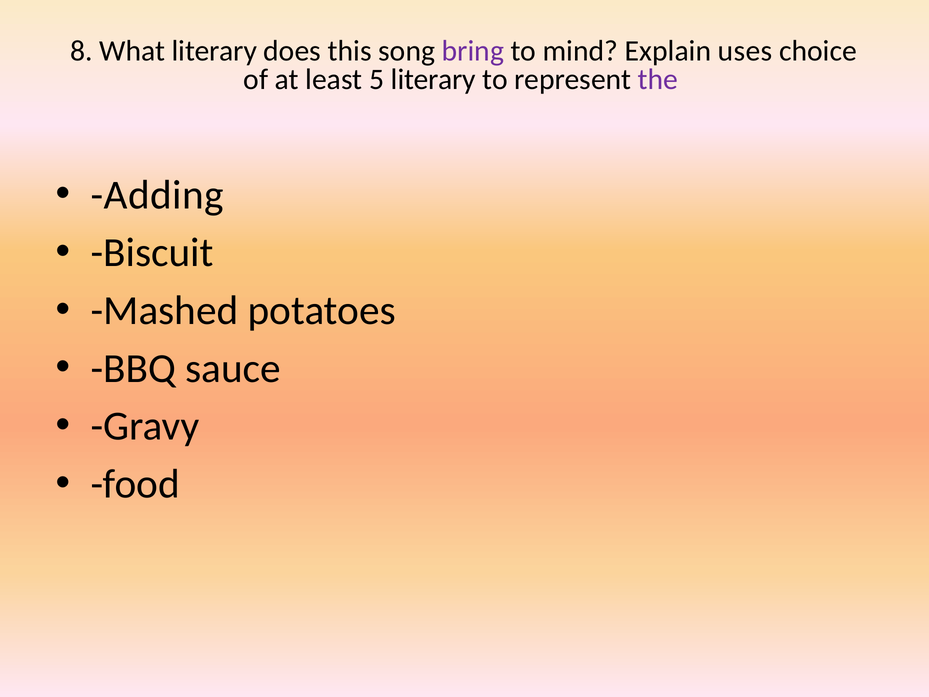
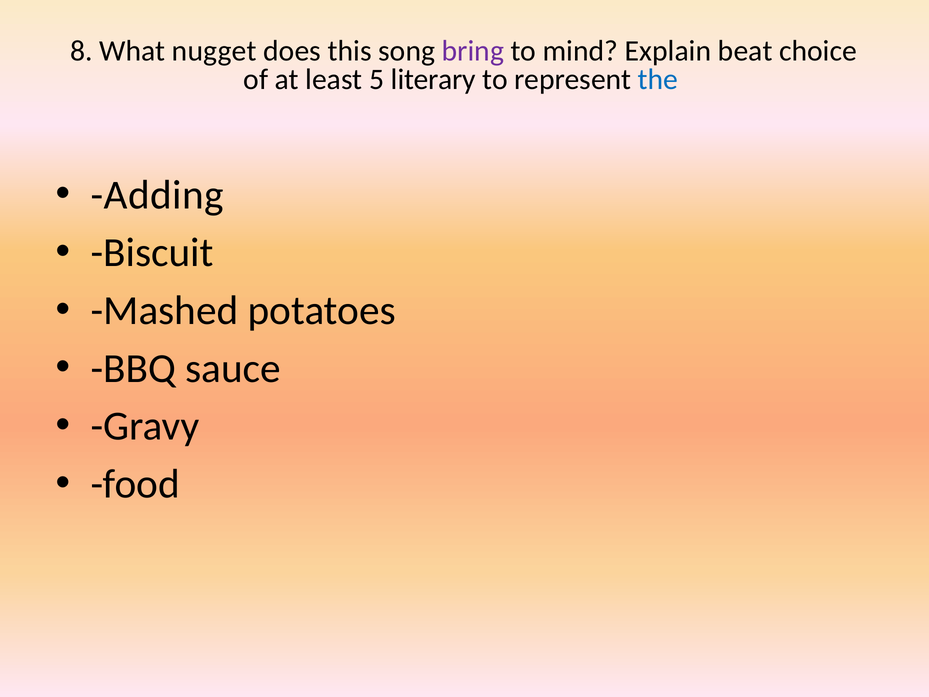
What literary: literary -> nugget
uses: uses -> beat
the colour: purple -> blue
